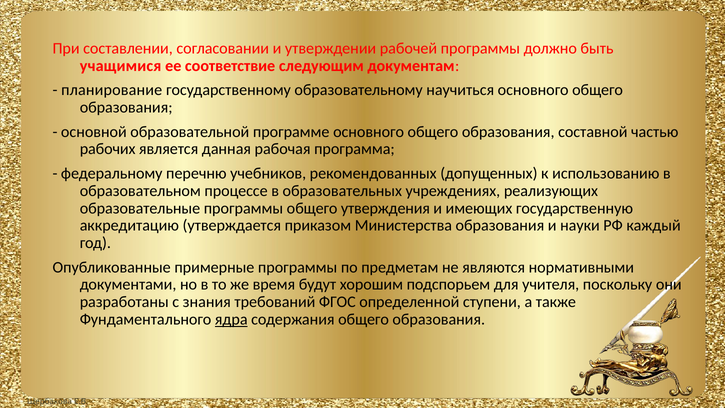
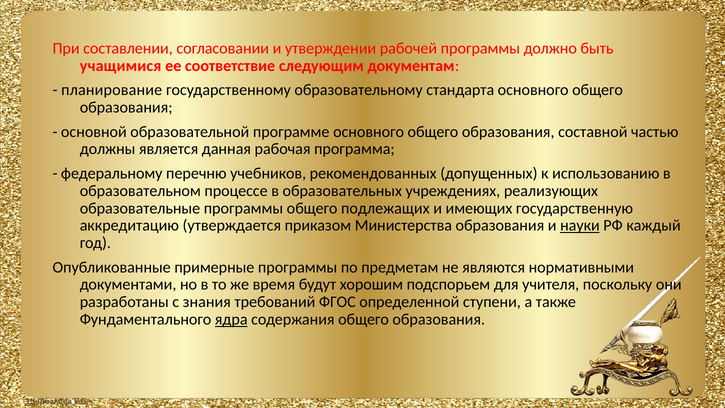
научиться: научиться -> стандарта
рабочих: рабочих -> должны
утверждения: утверждения -> подлежащих
науки underline: none -> present
